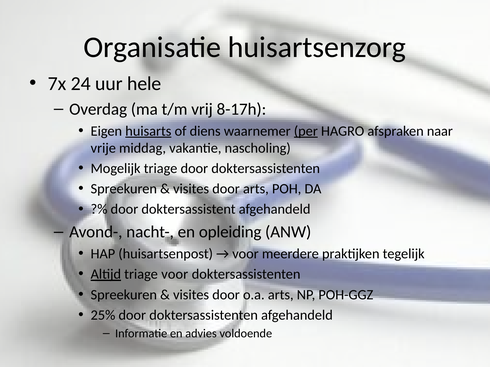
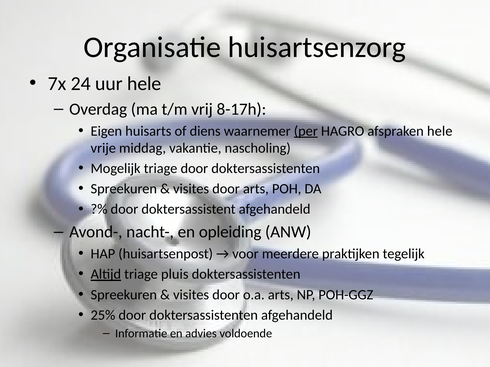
huisarts underline: present -> none
afspraken naar: naar -> hele
triage voor: voor -> pluis
